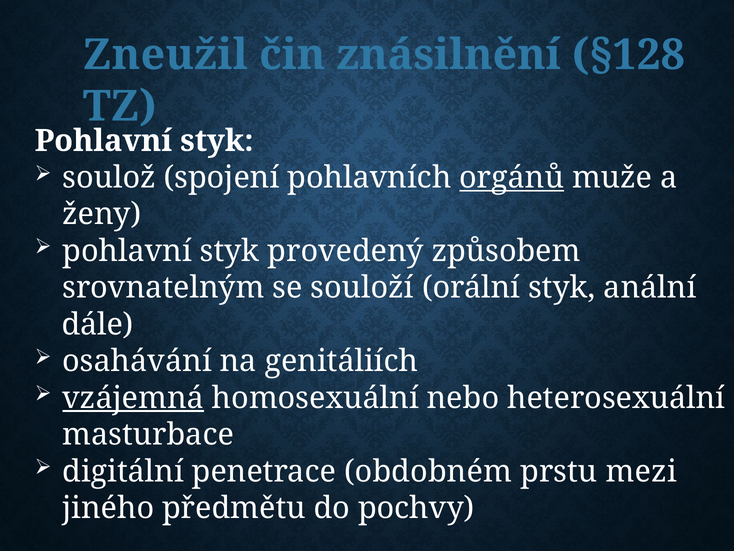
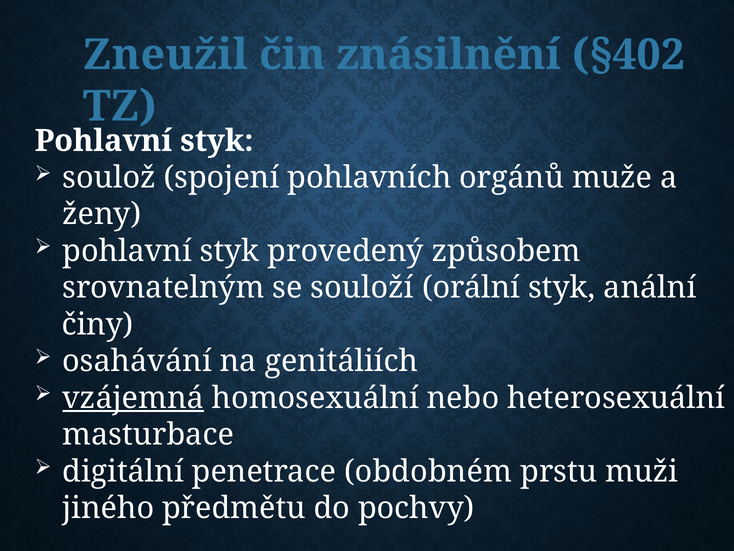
§128: §128 -> §402
orgánů underline: present -> none
dále: dále -> činy
mezi: mezi -> muži
